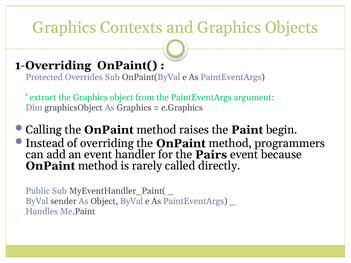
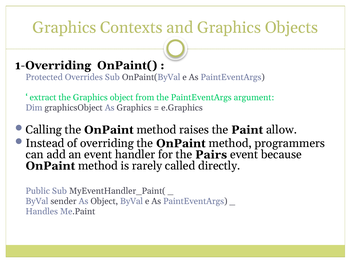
begin: begin -> allow
